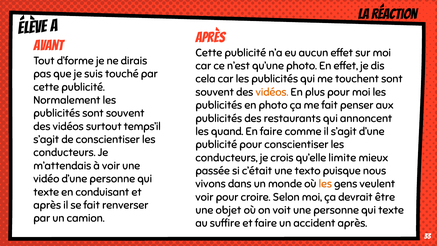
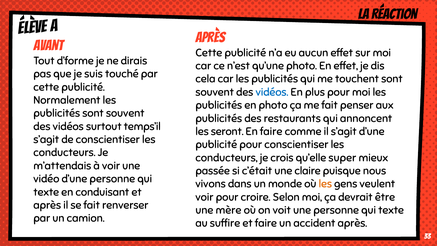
vidéos at (272, 92) colour: orange -> blue
quand: quand -> seront
limite: limite -> super
texto: texto -> claire
objet: objet -> mère
